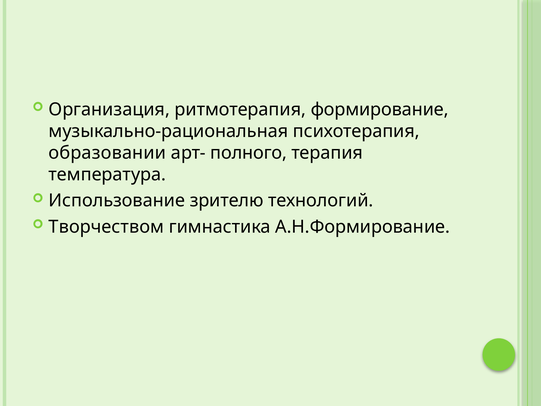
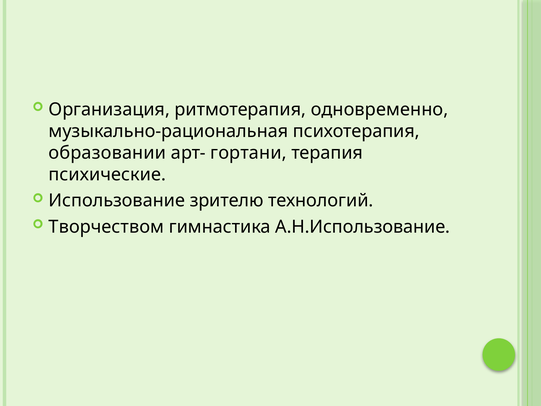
формирование: формирование -> одновременно
полного: полного -> гортани
температура: температура -> психические
А.Н.Формирование: А.Н.Формирование -> А.Н.Использование
